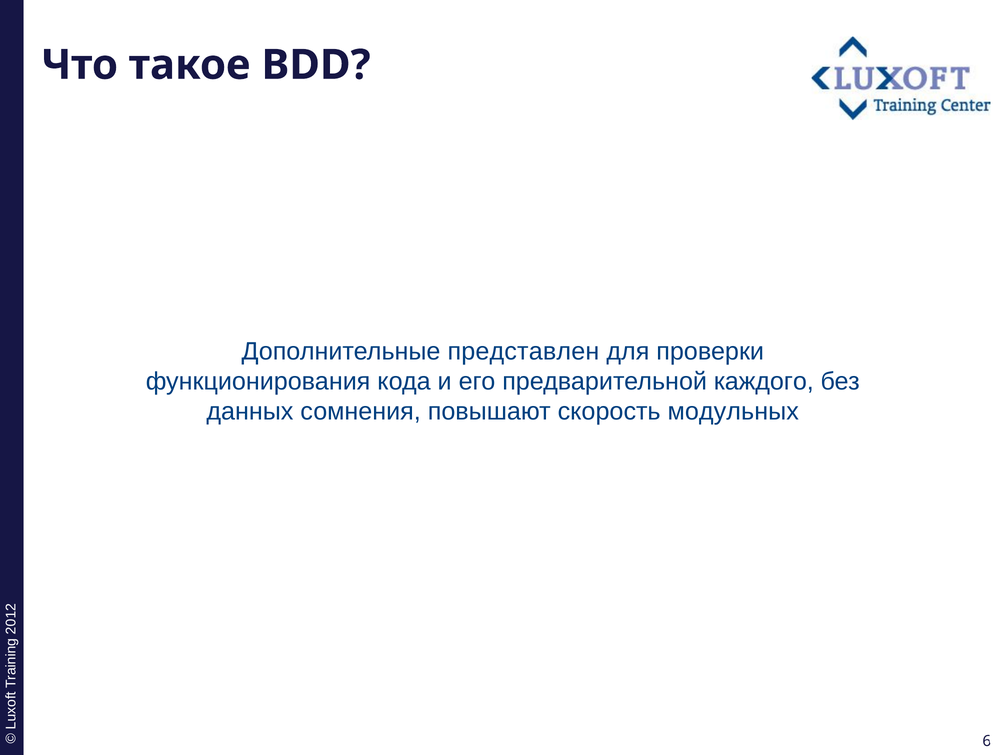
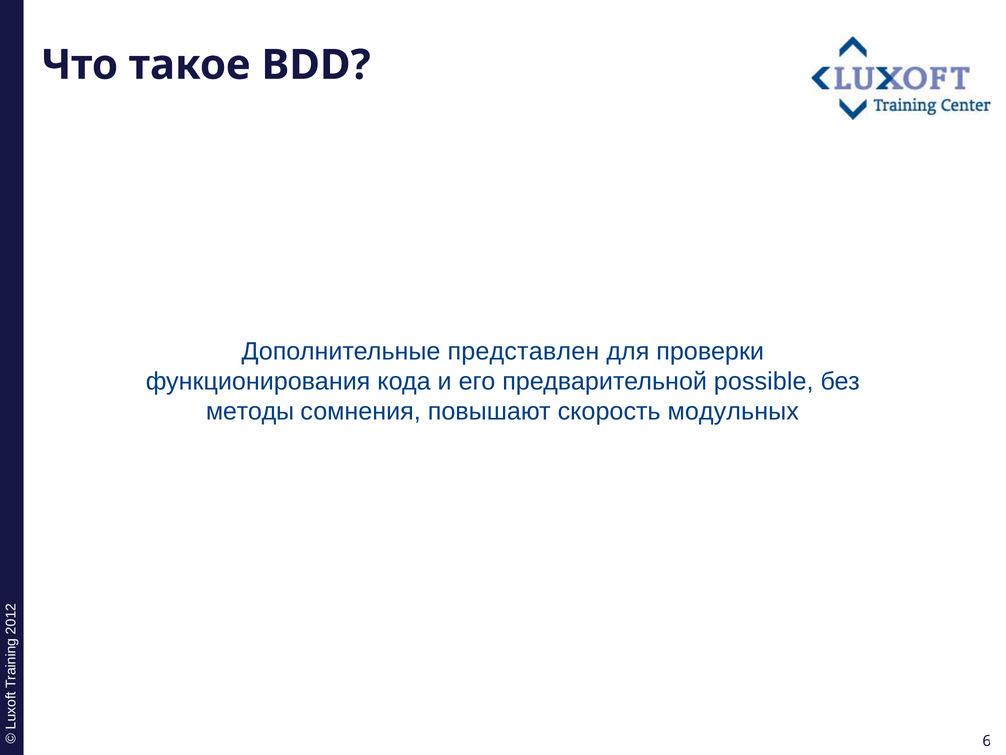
каждого: каждого -> possible
данных: данных -> методы
